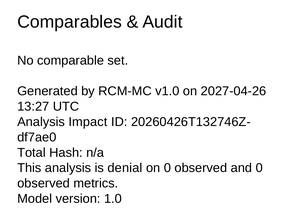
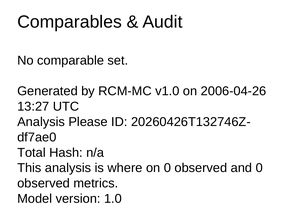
2027-04-26: 2027-04-26 -> 2006-04-26
Impact: Impact -> Please
denial: denial -> where
